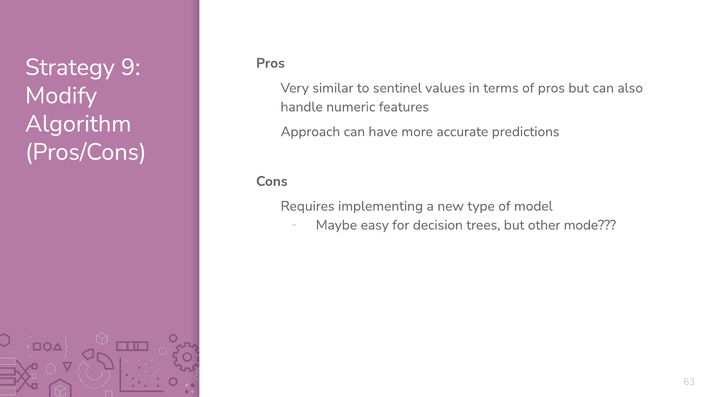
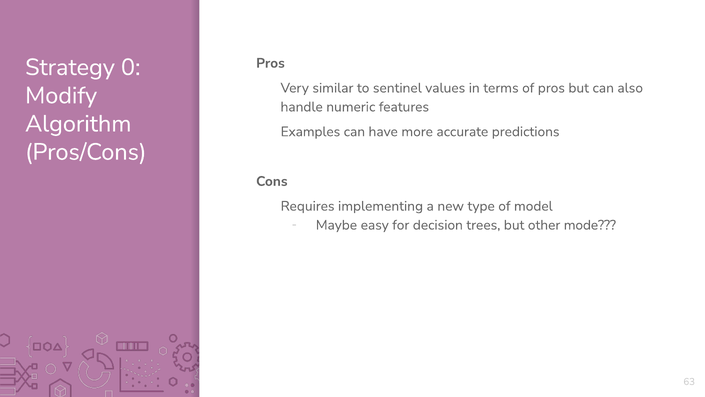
9: 9 -> 0
Approach: Approach -> Examples
